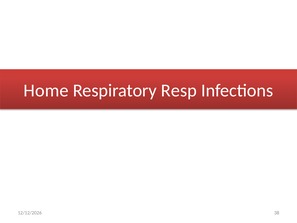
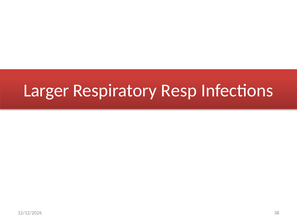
Home: Home -> Larger
